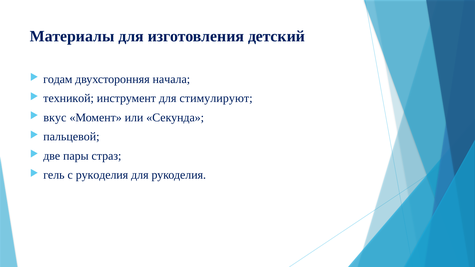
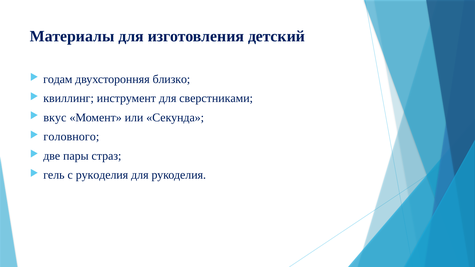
начала: начала -> близко
техникой: техникой -> квиллинг
стимулируют: стимулируют -> сверстниками
пальцевой: пальцевой -> головного
